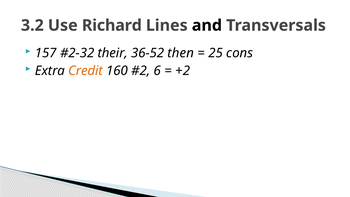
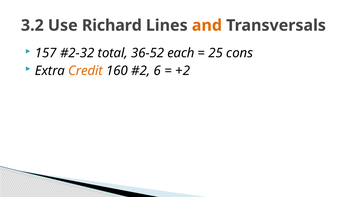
and colour: black -> orange
their: their -> total
then: then -> each
